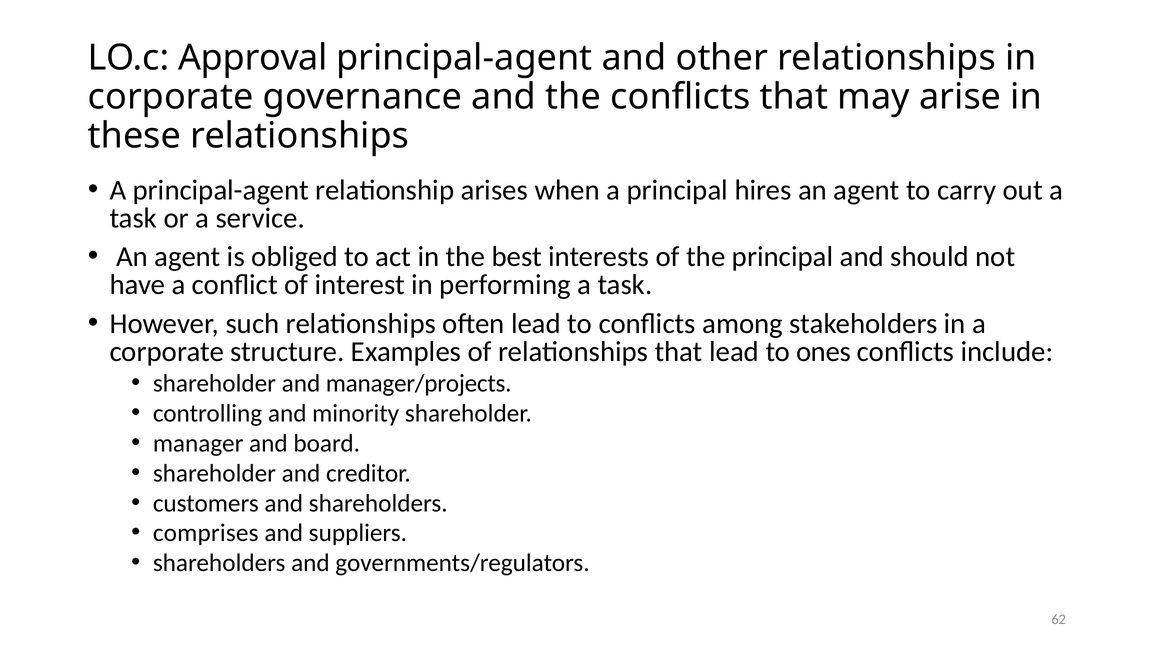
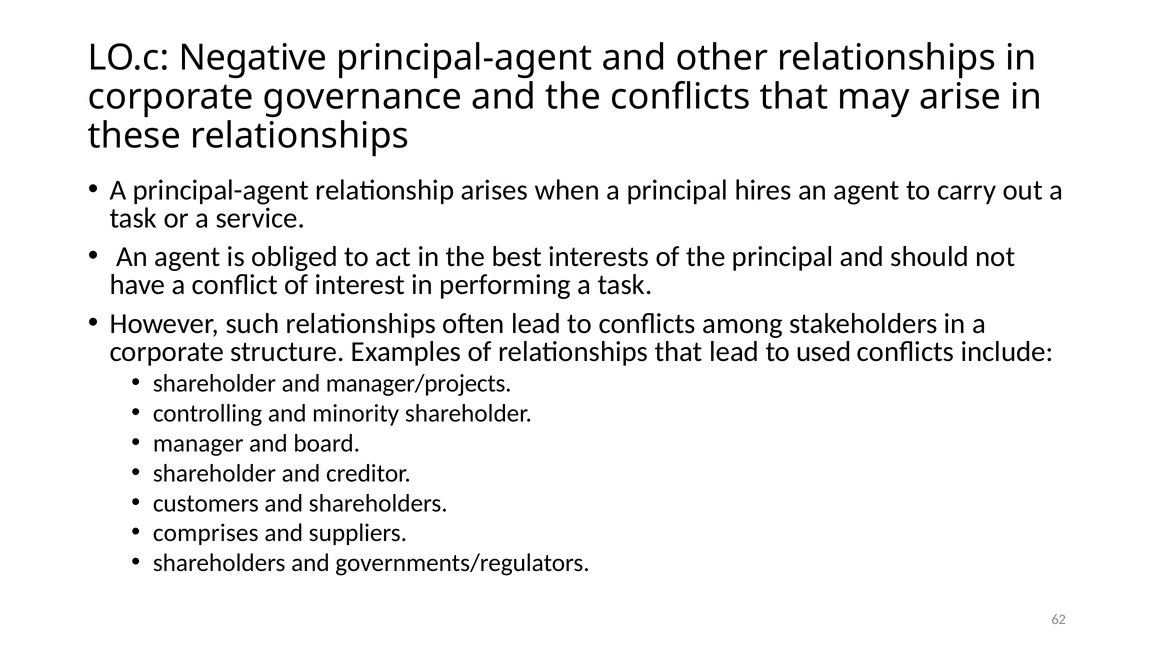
Approval: Approval -> Negative
ones: ones -> used
